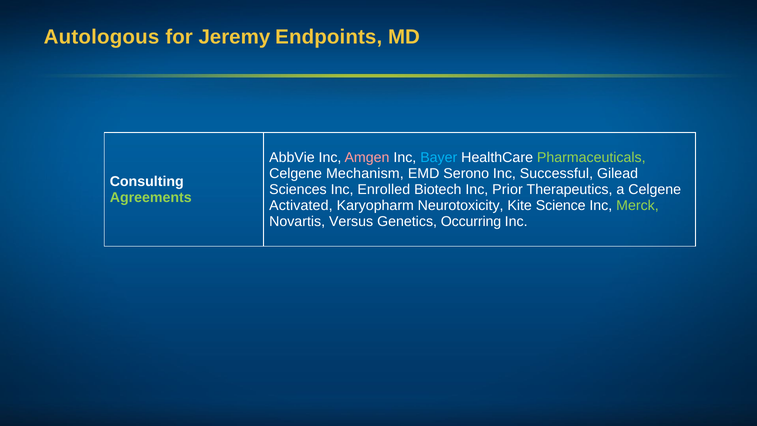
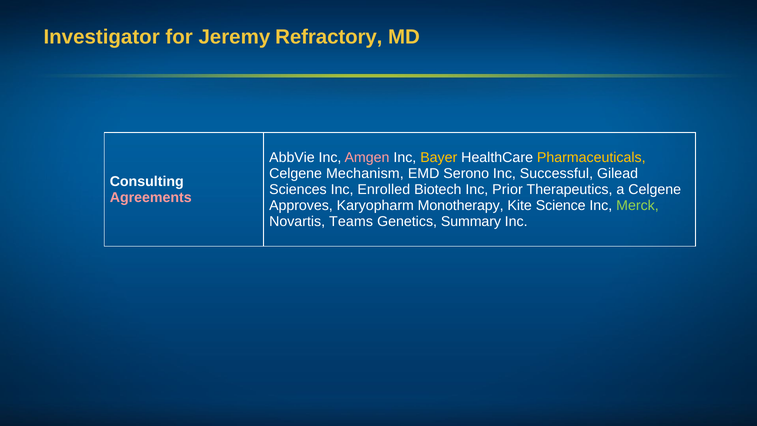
Autologous: Autologous -> Investigator
Endpoints: Endpoints -> Refractory
Bayer colour: light blue -> yellow
Pharmaceuticals colour: light green -> yellow
Agreements colour: light green -> pink
Activated: Activated -> Approves
Neurotoxicity: Neurotoxicity -> Monotherapy
Versus: Versus -> Teams
Occurring: Occurring -> Summary
